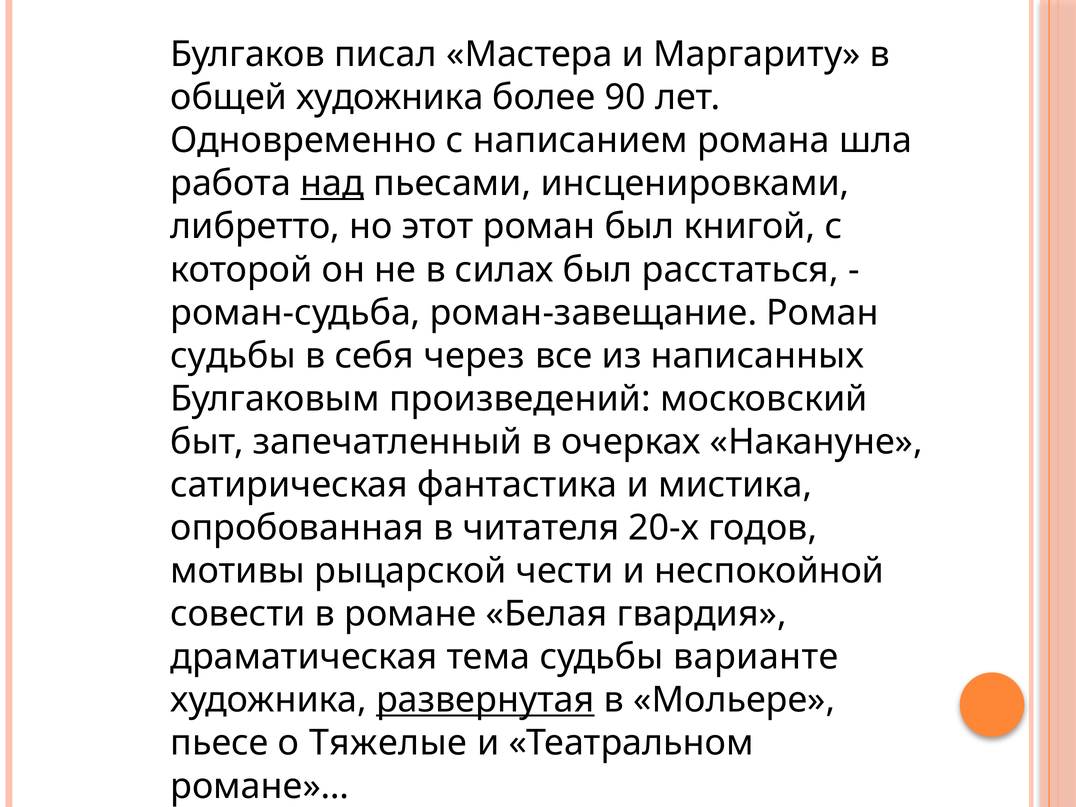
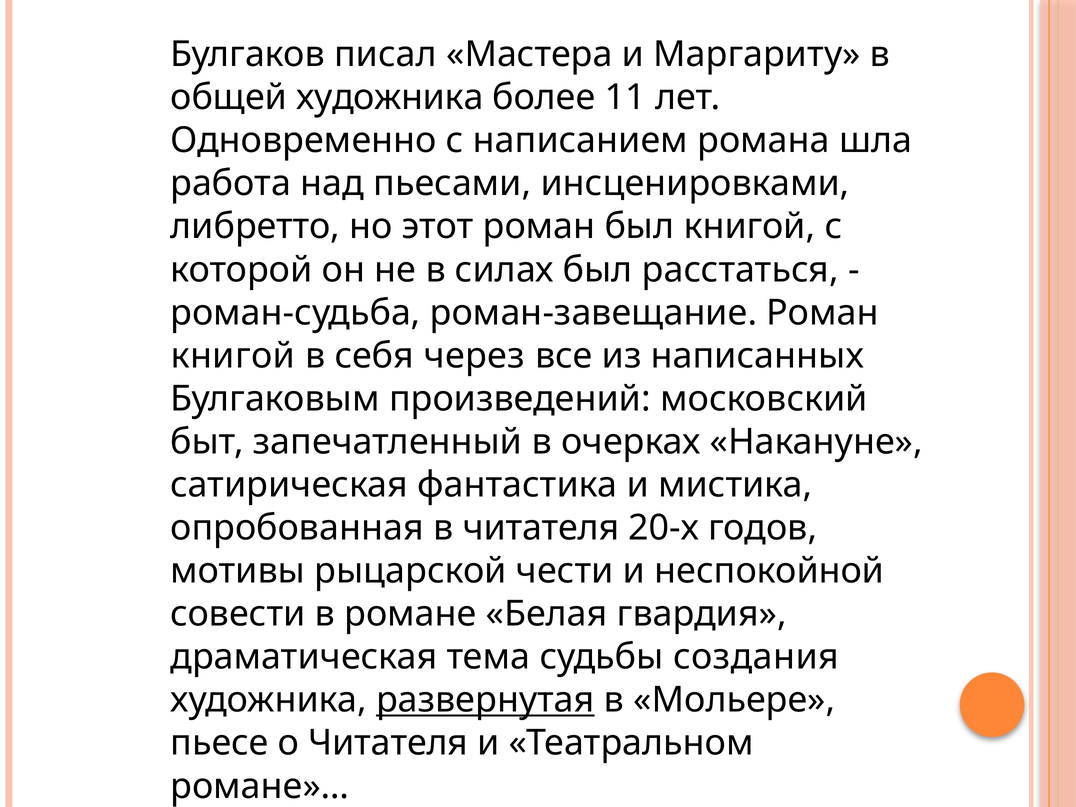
90: 90 -> 11
над underline: present -> none
судьбы at (233, 356): судьбы -> книгой
варианте: варианте -> создания
о Тяжелые: Тяжелые -> Читателя
